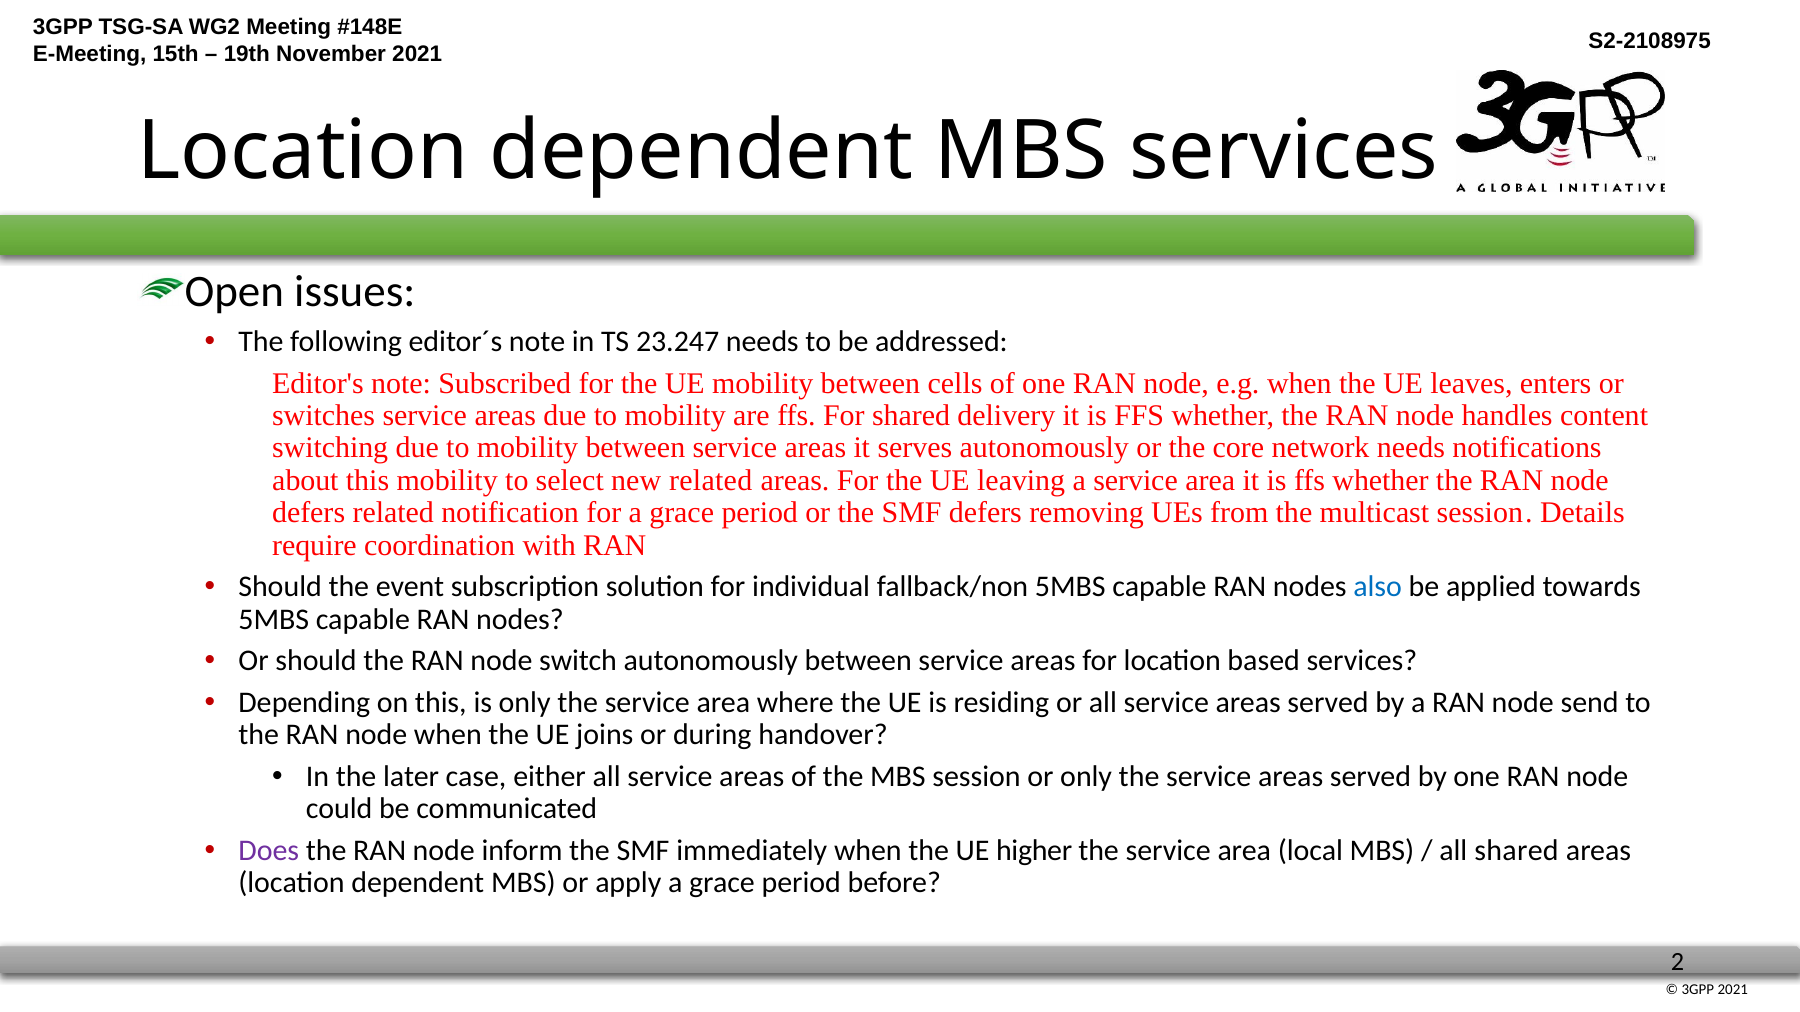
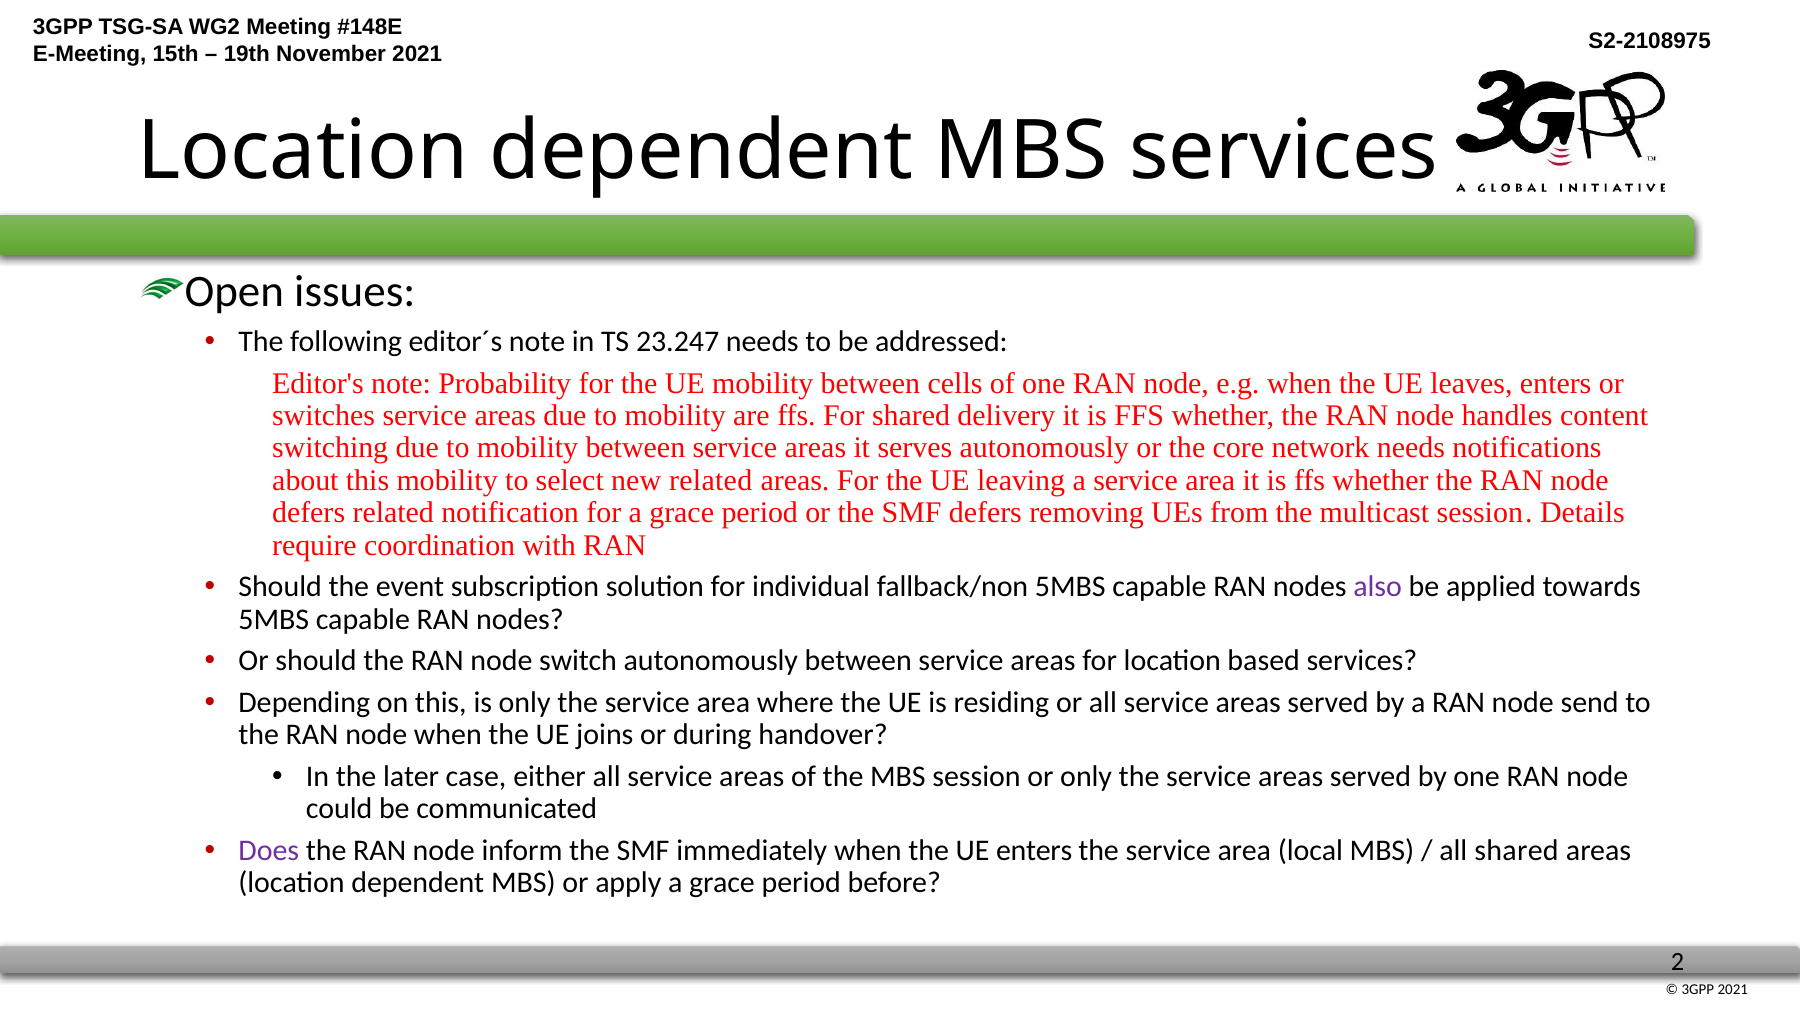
Subscribed: Subscribed -> Probability
also colour: blue -> purple
UE higher: higher -> enters
